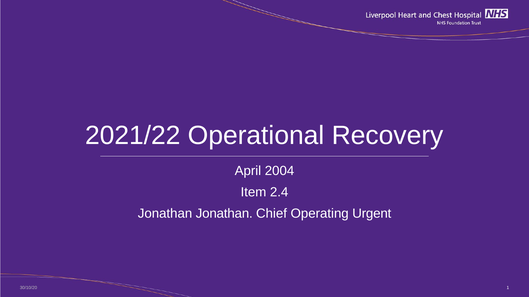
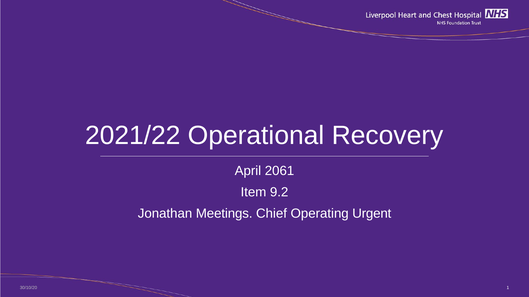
2004: 2004 -> 2061
2.4: 2.4 -> 9.2
Jonathan Jonathan: Jonathan -> Meetings
